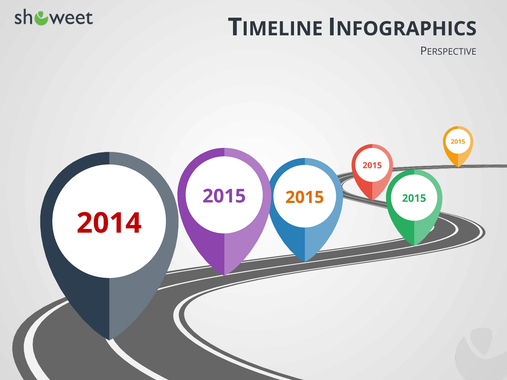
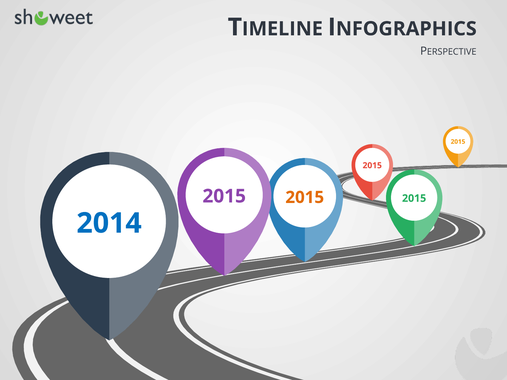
2014 colour: red -> blue
